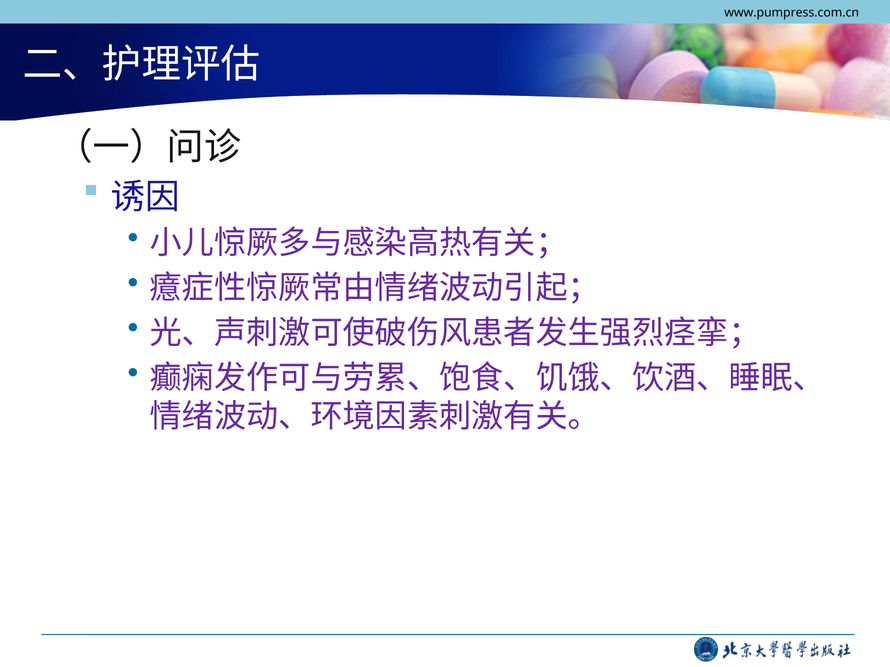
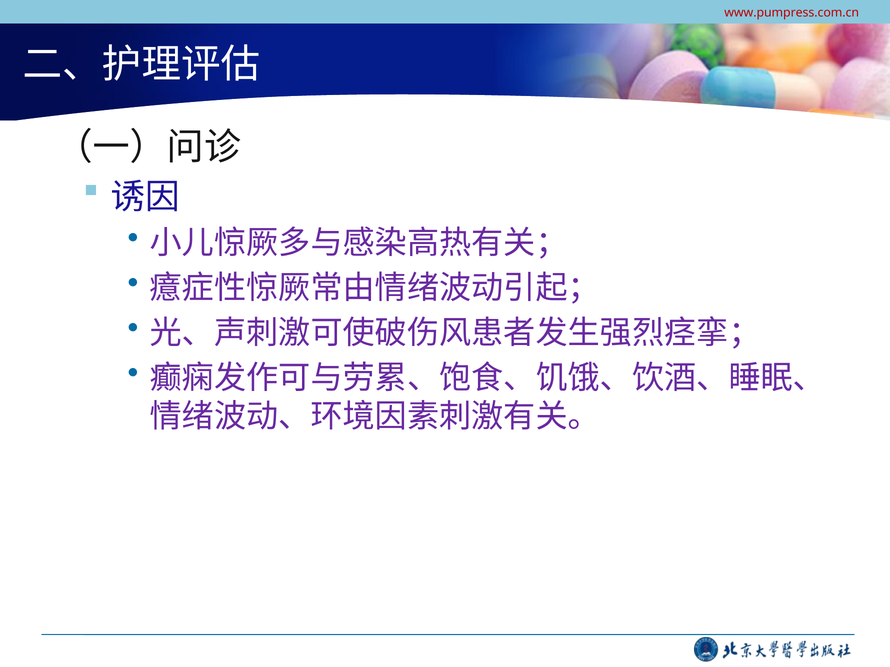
www.pumpress.com.cn colour: black -> red
